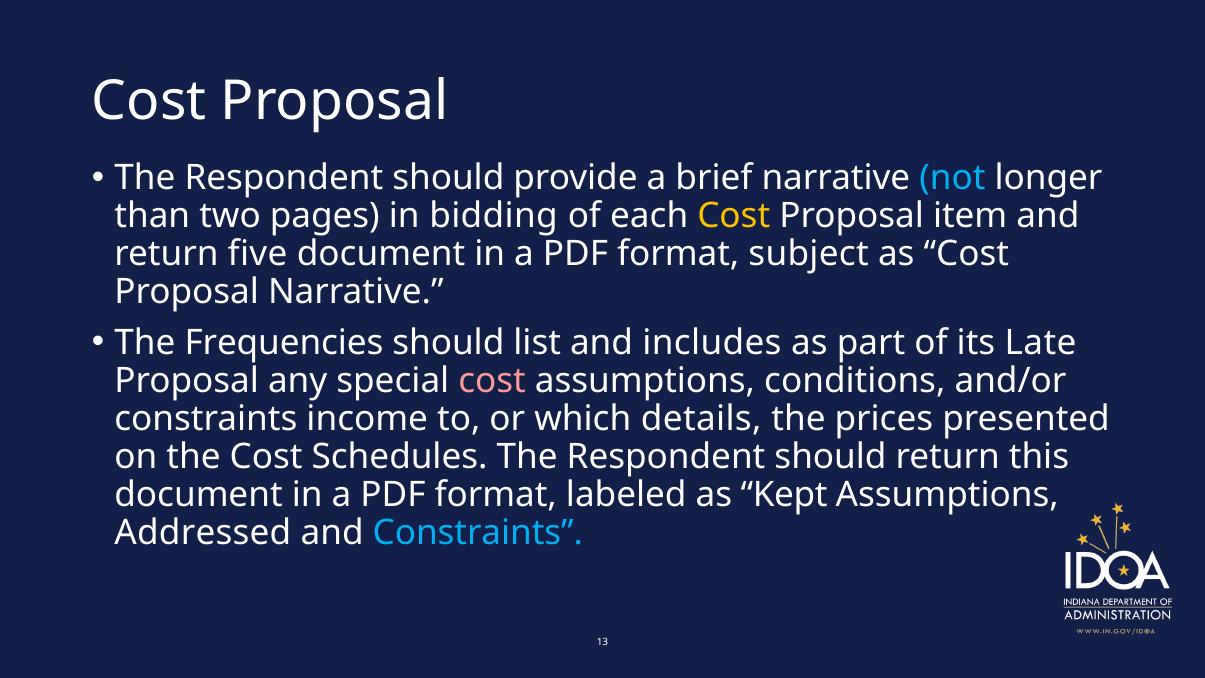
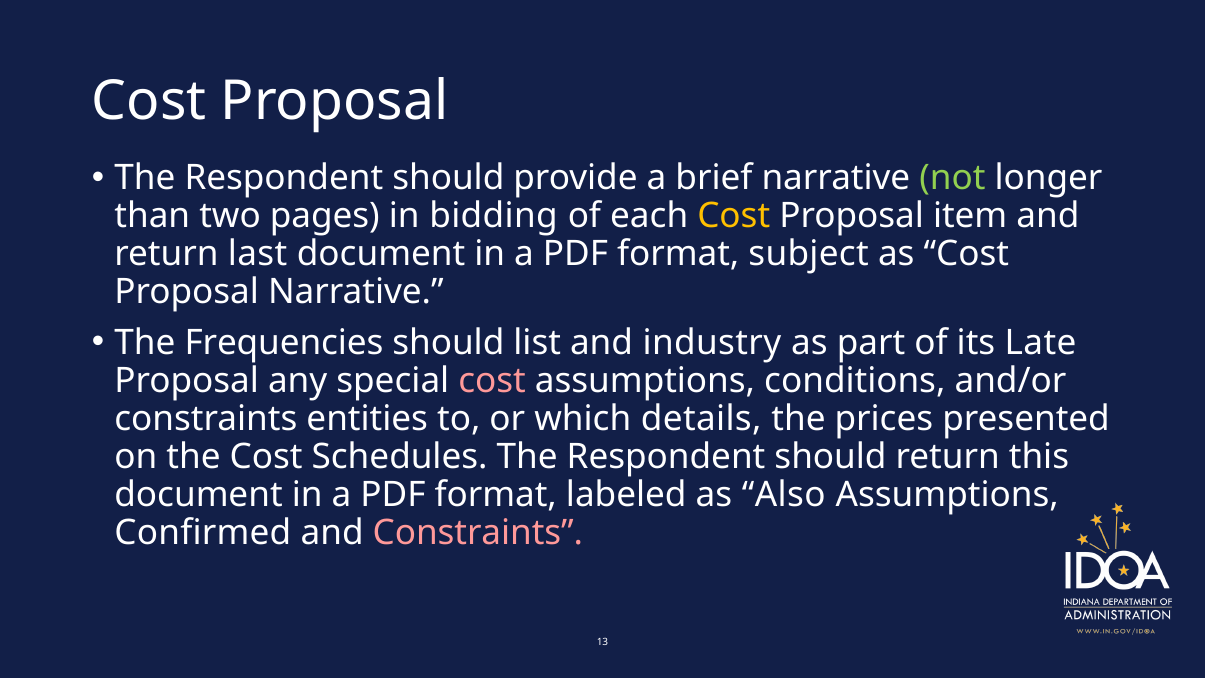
not colour: light blue -> light green
five: five -> last
includes: includes -> industry
income: income -> entities
Kept: Kept -> Also
Addressed: Addressed -> Confirmed
Constraints at (478, 532) colour: light blue -> pink
